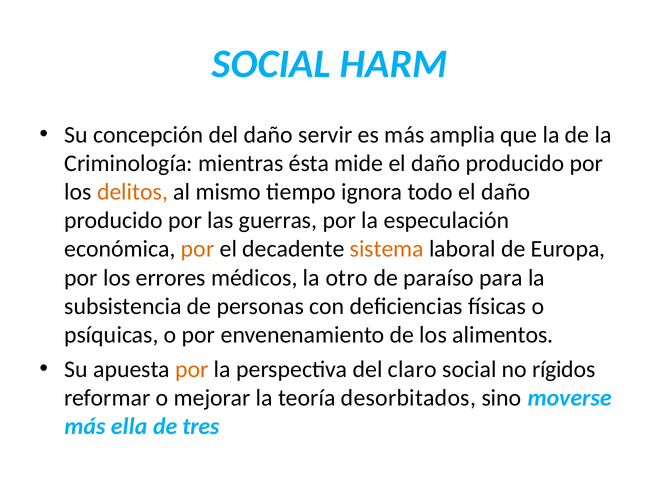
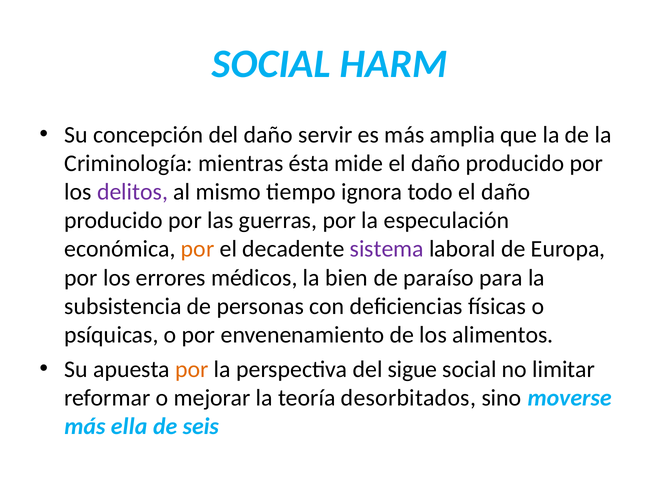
delitos colour: orange -> purple
sistema colour: orange -> purple
otro: otro -> bien
claro: claro -> sigue
rígidos: rígidos -> limitar
tres: tres -> seis
